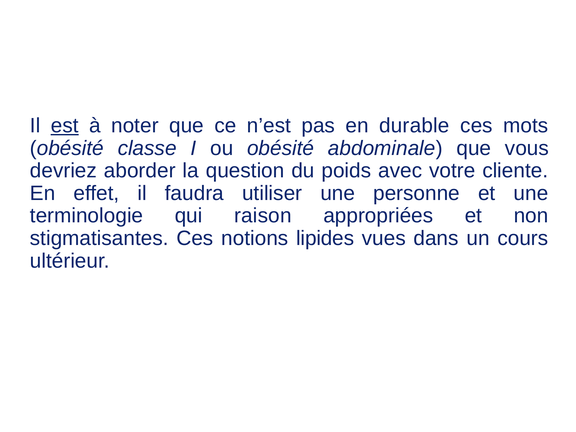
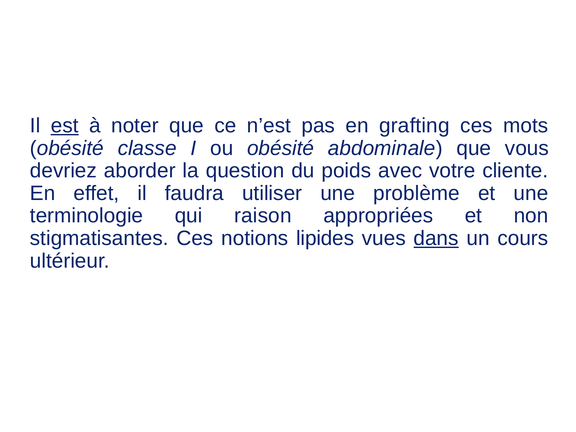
durable: durable -> grafting
personne: personne -> problème
dans underline: none -> present
